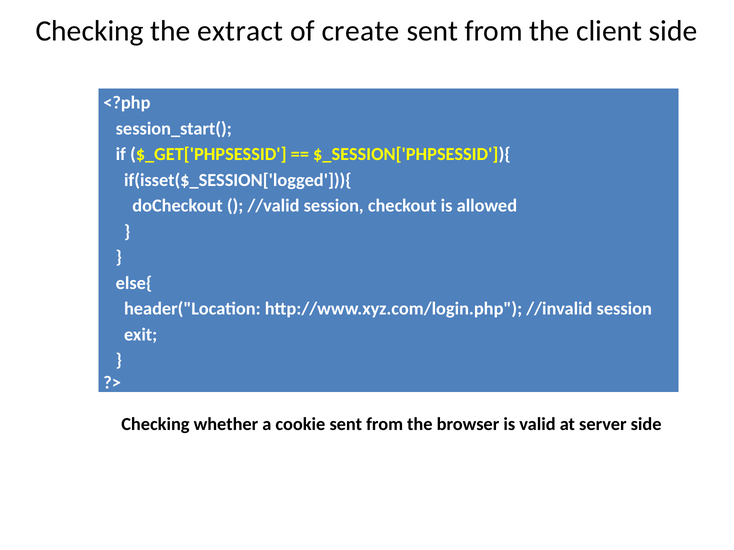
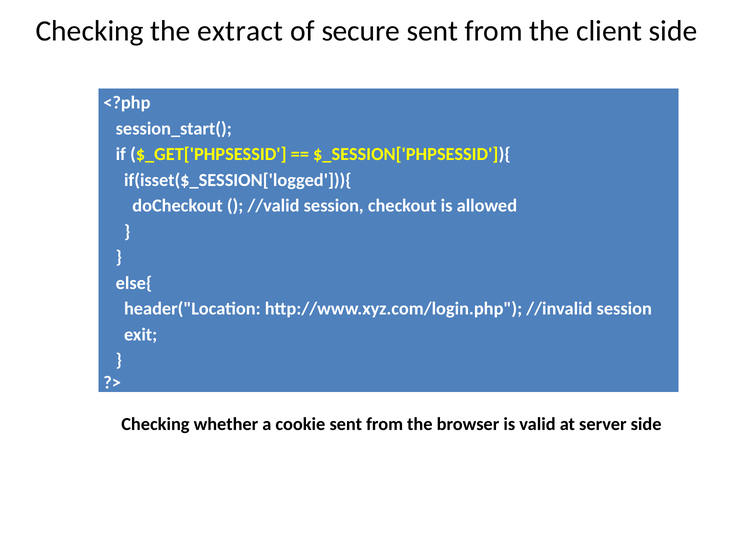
create: create -> secure
